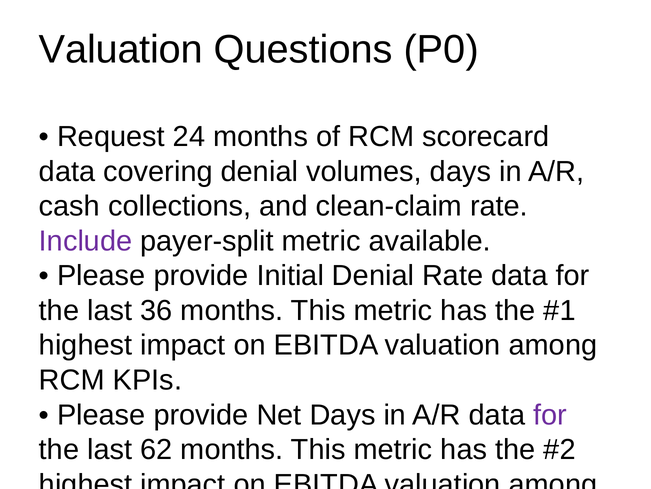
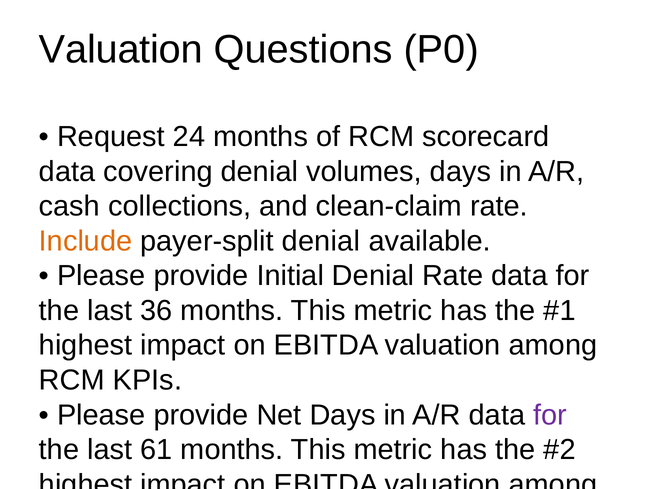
Include colour: purple -> orange
payer-split metric: metric -> denial
62: 62 -> 61
